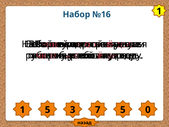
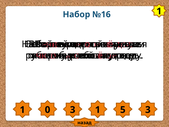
1 5: 5 -> 0
3 7: 7 -> 1
5 0: 0 -> 3
